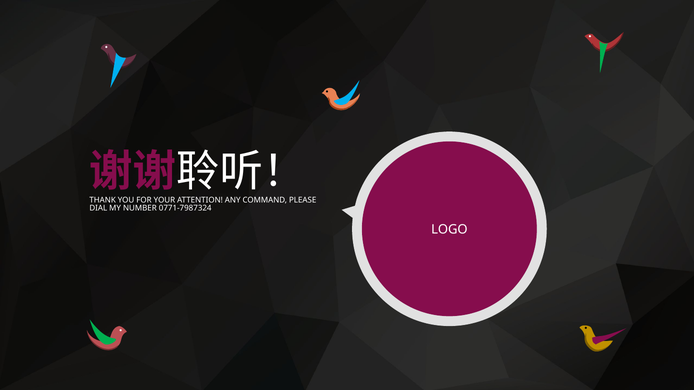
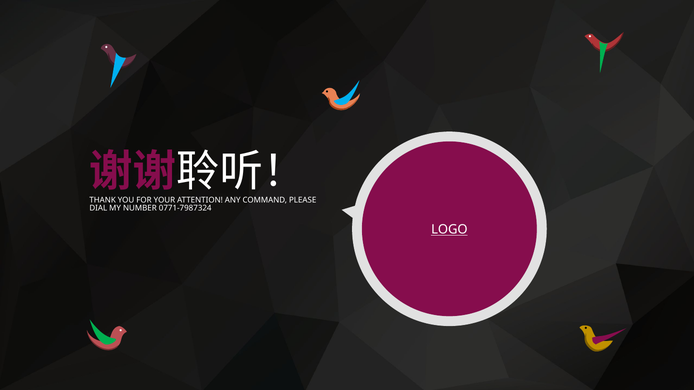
LOGO underline: none -> present
